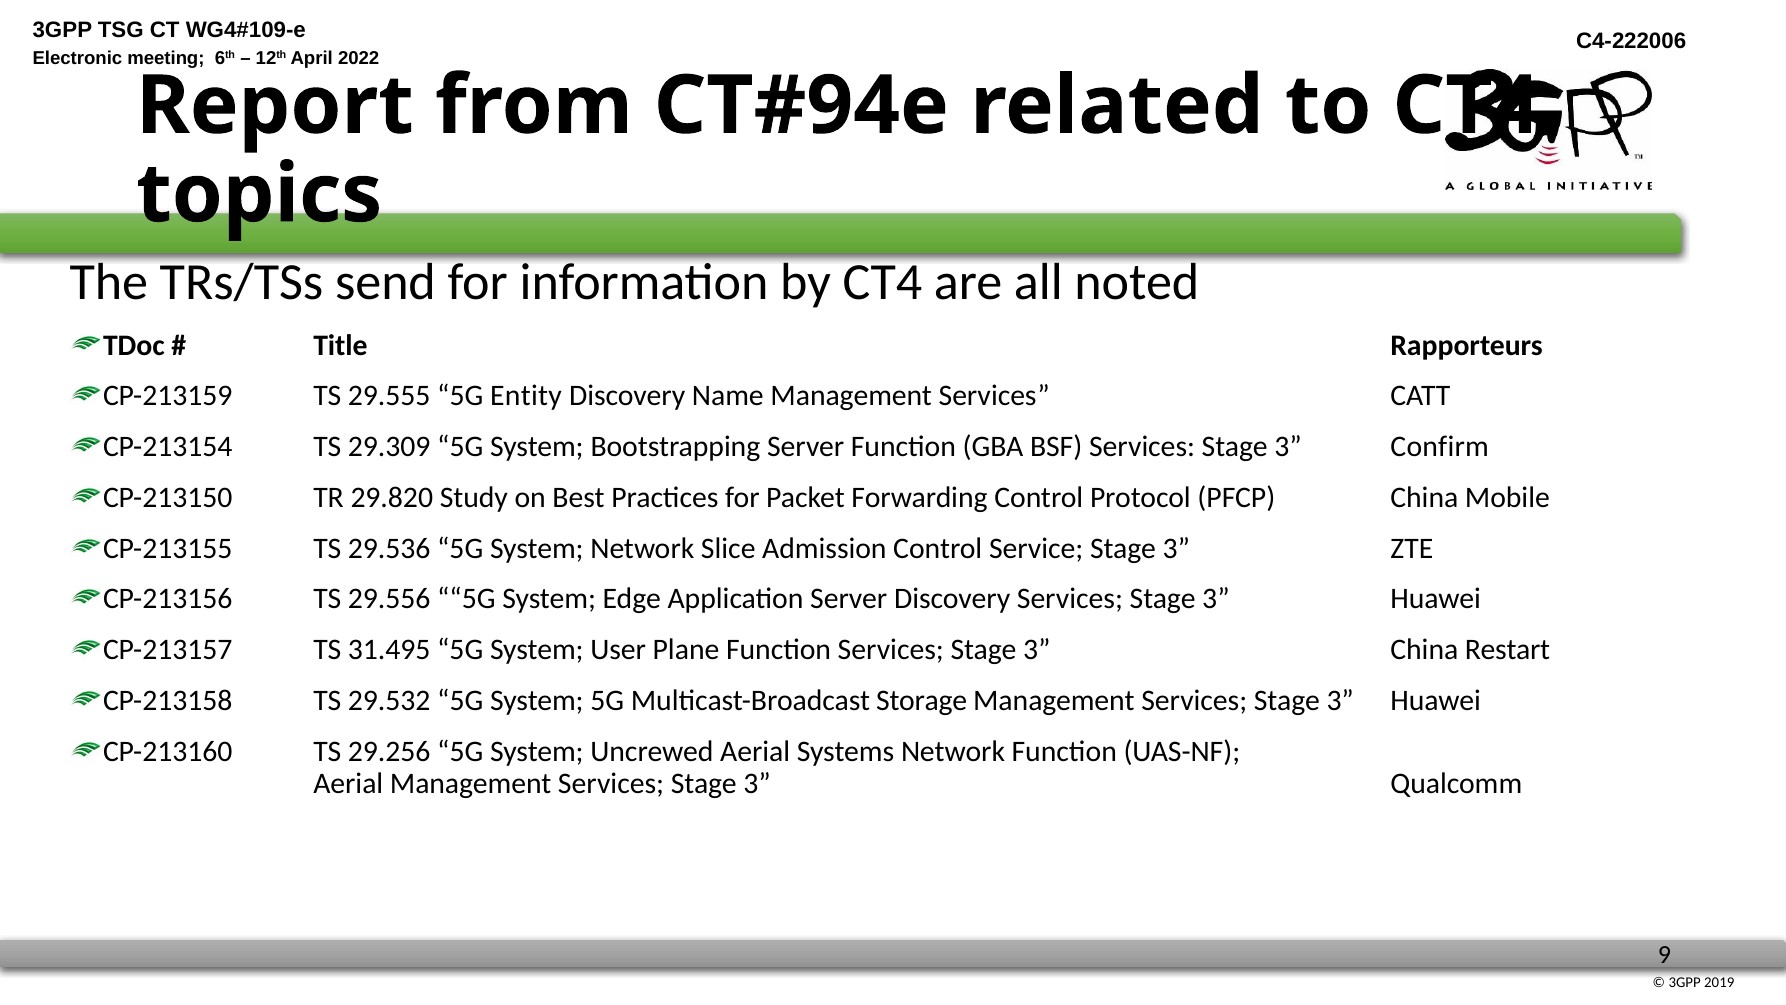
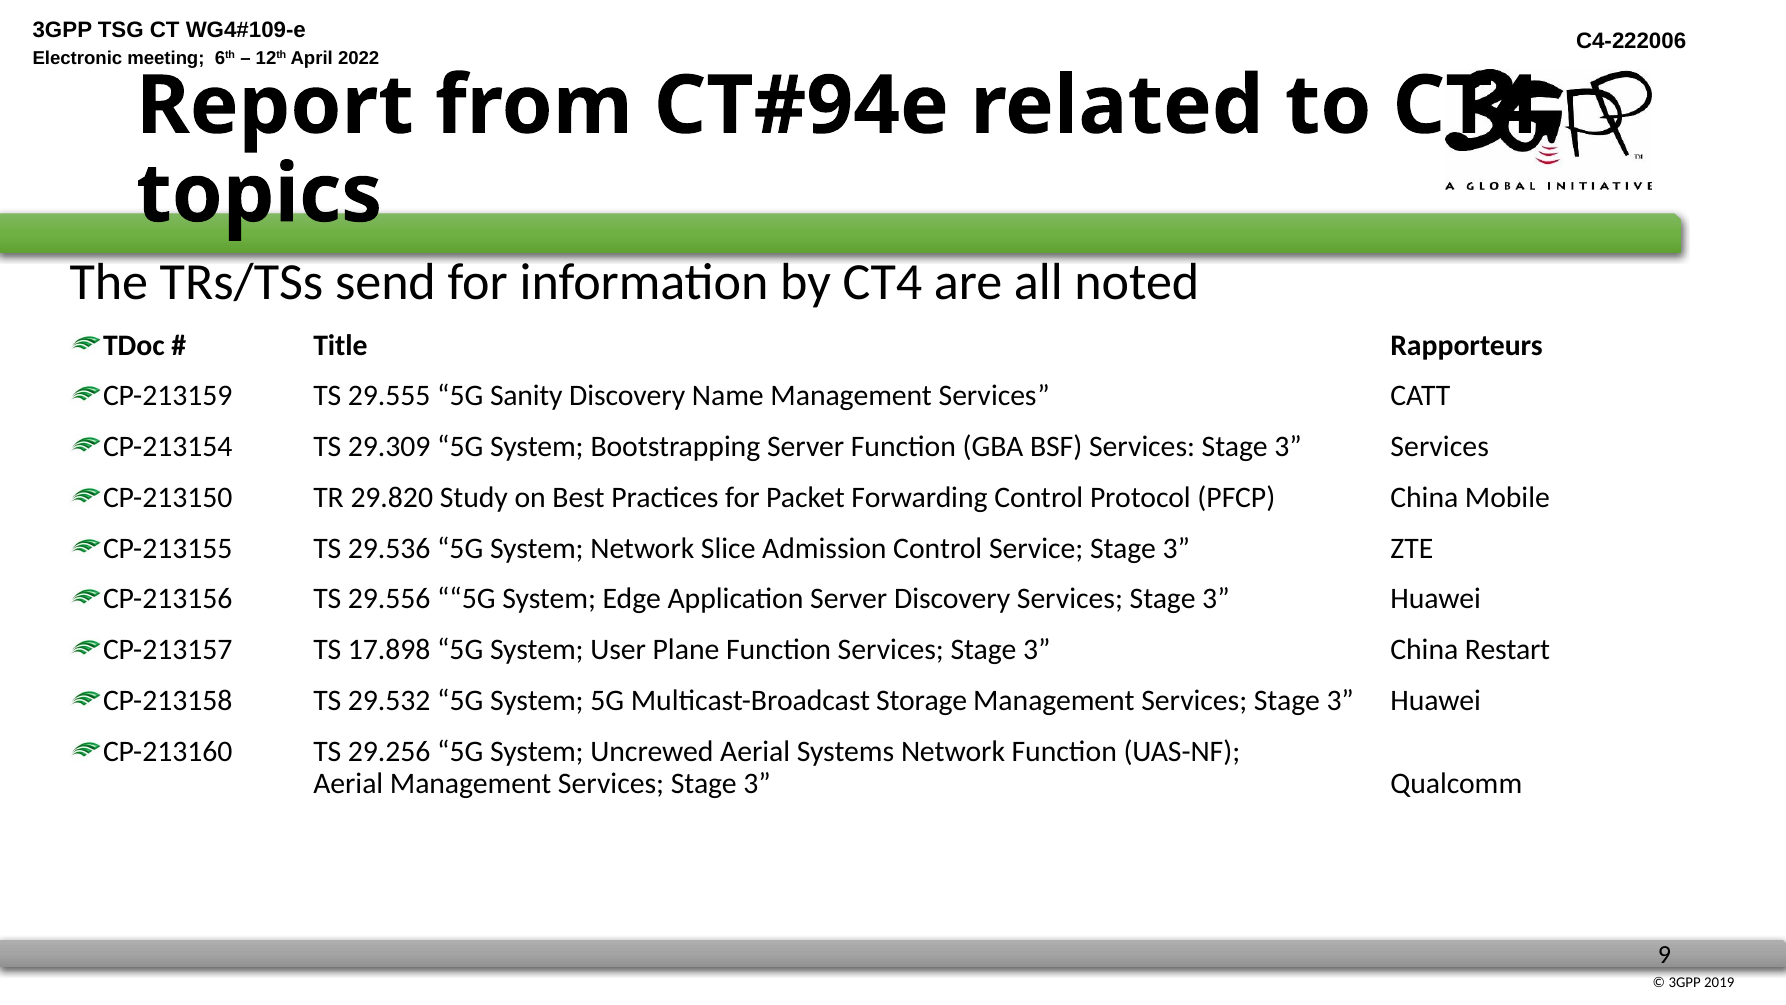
Entity: Entity -> Sanity
3 Confirm: Confirm -> Services
31.495: 31.495 -> 17.898
